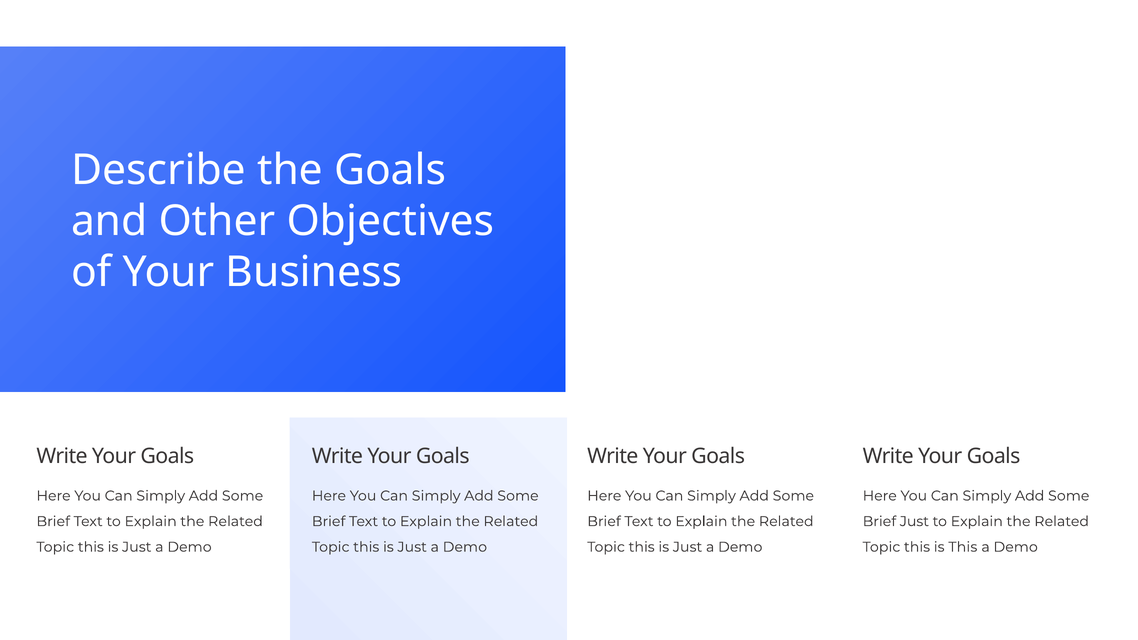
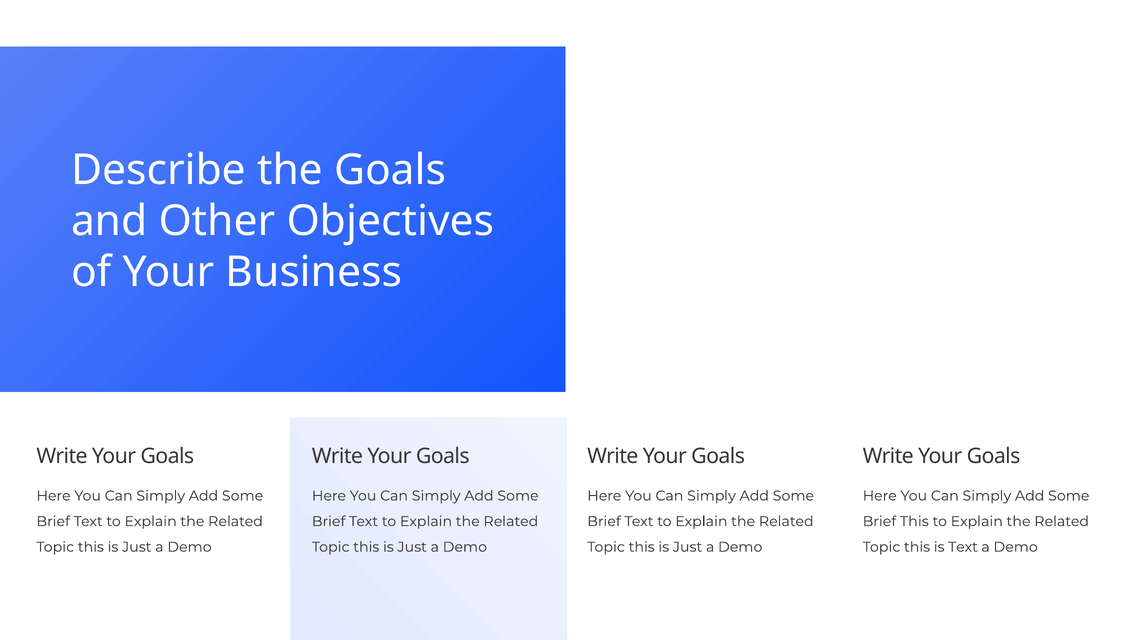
Brief Just: Just -> This
is This: This -> Text
